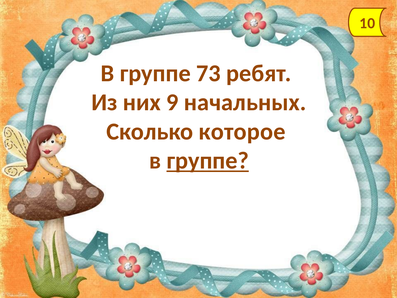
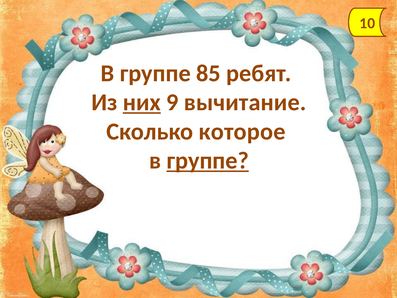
73: 73 -> 85
них underline: none -> present
начальных: начальных -> вычитание
